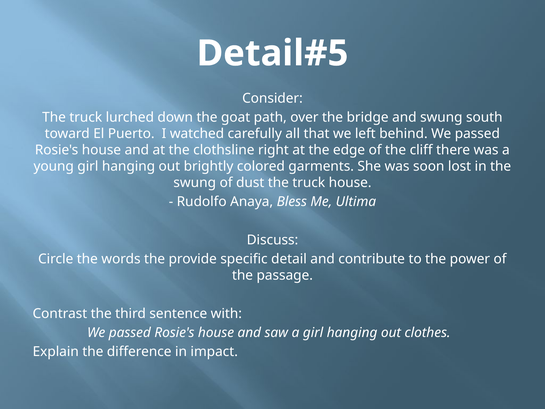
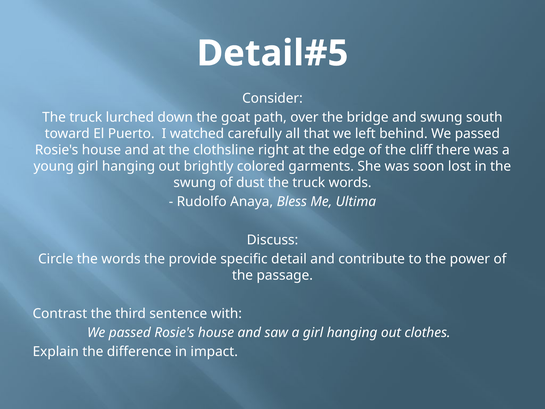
truck house: house -> words
